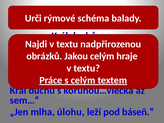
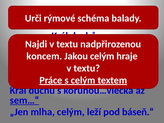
obrázků: obrázků -> koncem
sem…“ underline: none -> present
mlha úlohu: úlohu -> celým
